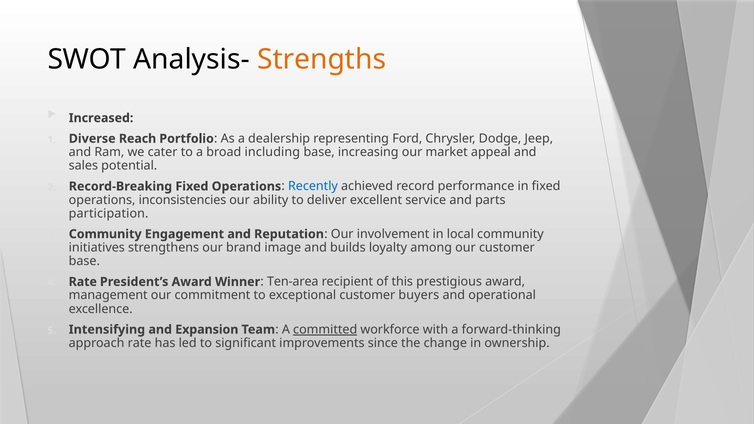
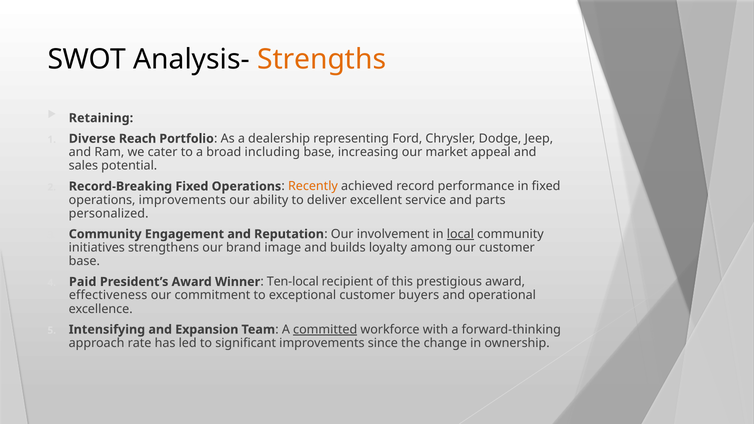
Increased: Increased -> Retaining
Recently colour: blue -> orange
operations inconsistencies: inconsistencies -> improvements
participation: participation -> personalized
local underline: none -> present
Rate at (83, 282): Rate -> Paid
Ten-area: Ten-area -> Ten-local
management: management -> effectiveness
